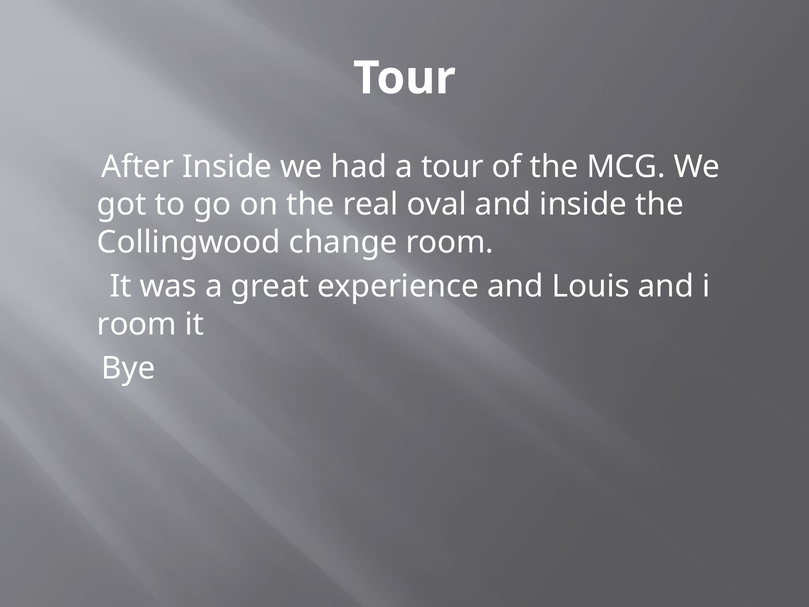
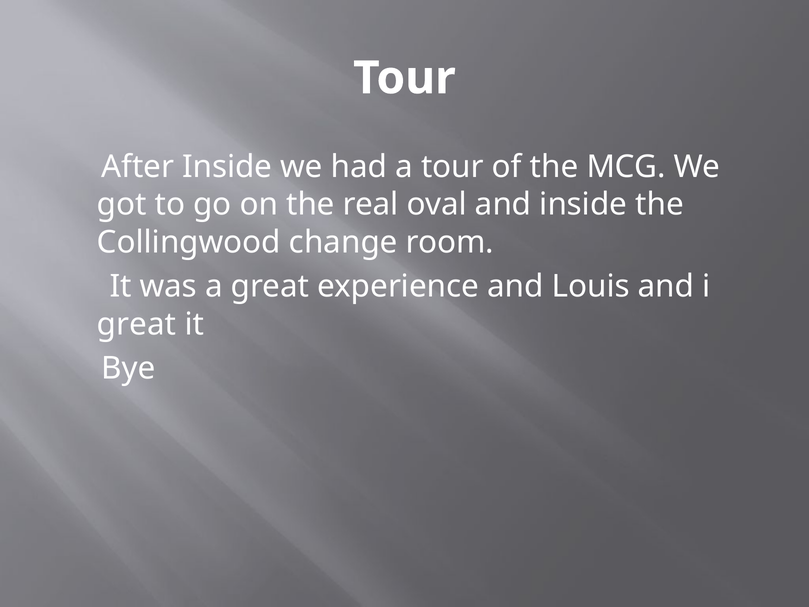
room at (137, 324): room -> great
